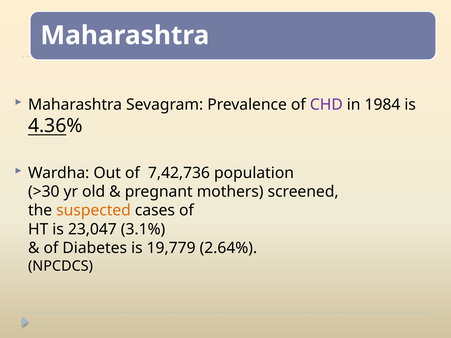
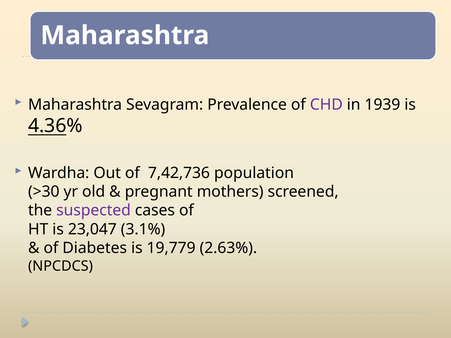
1984: 1984 -> 1939
suspected colour: orange -> purple
2.64%: 2.64% -> 2.63%
